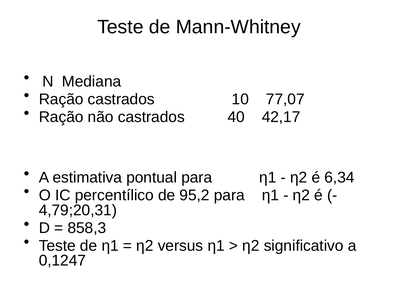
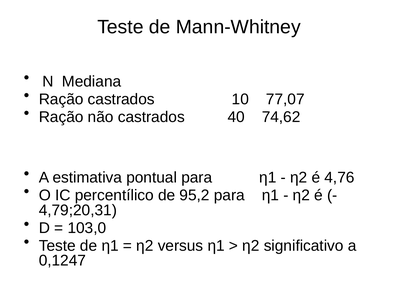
42,17: 42,17 -> 74,62
6,34: 6,34 -> 4,76
858,3: 858,3 -> 103,0
